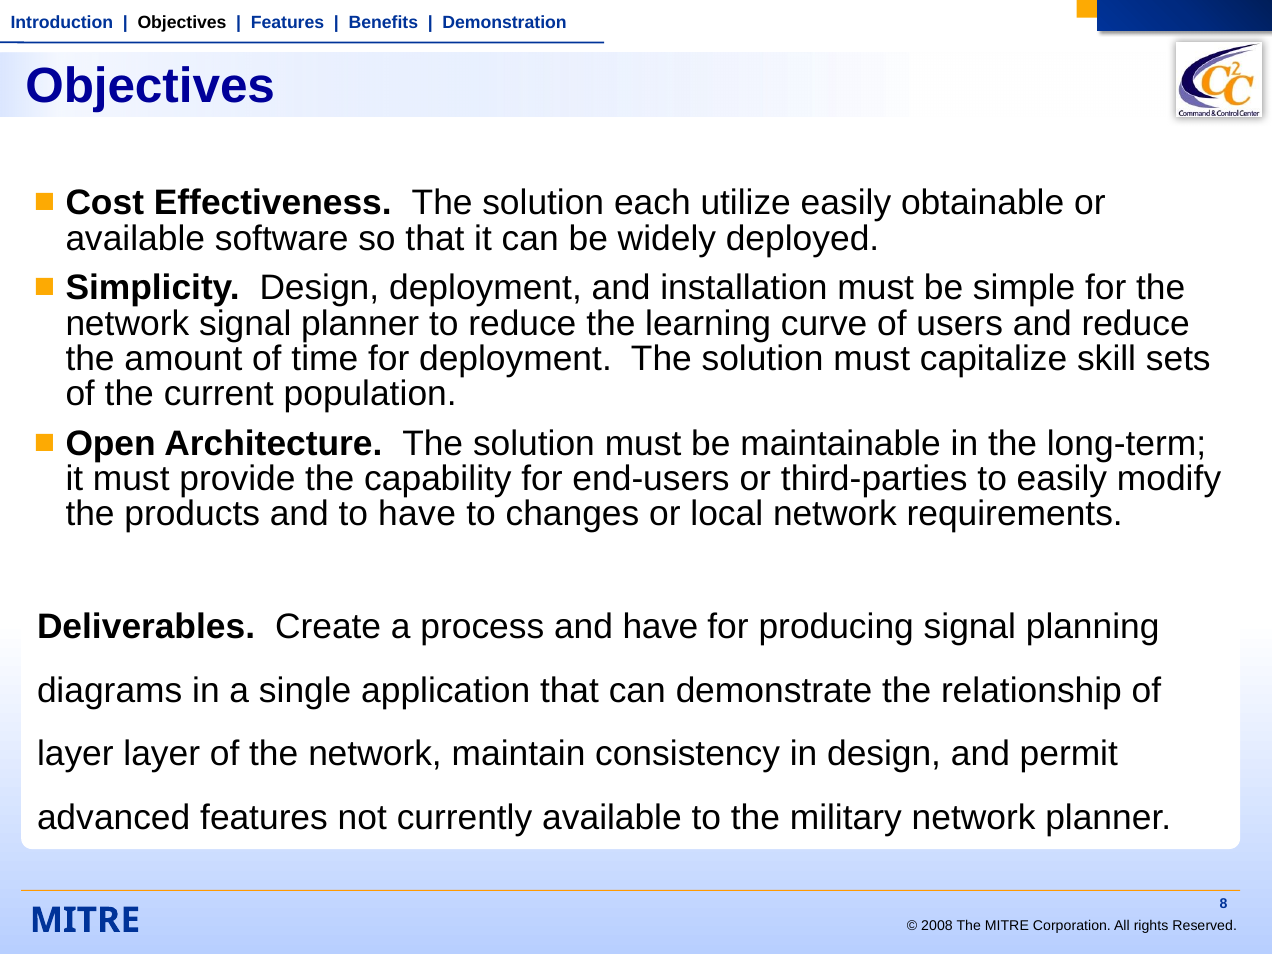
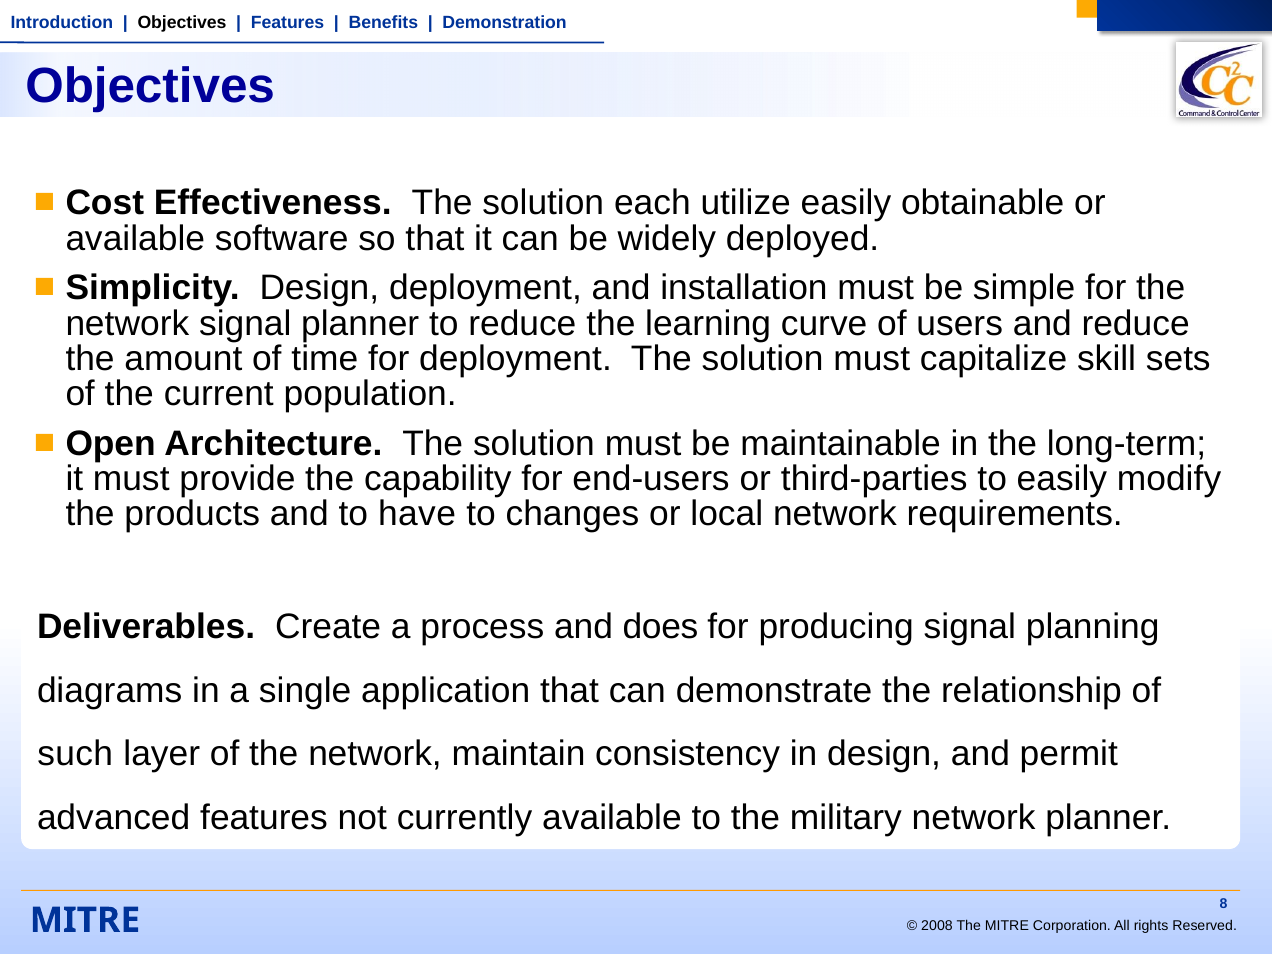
and have: have -> does
layer at (75, 754): layer -> such
